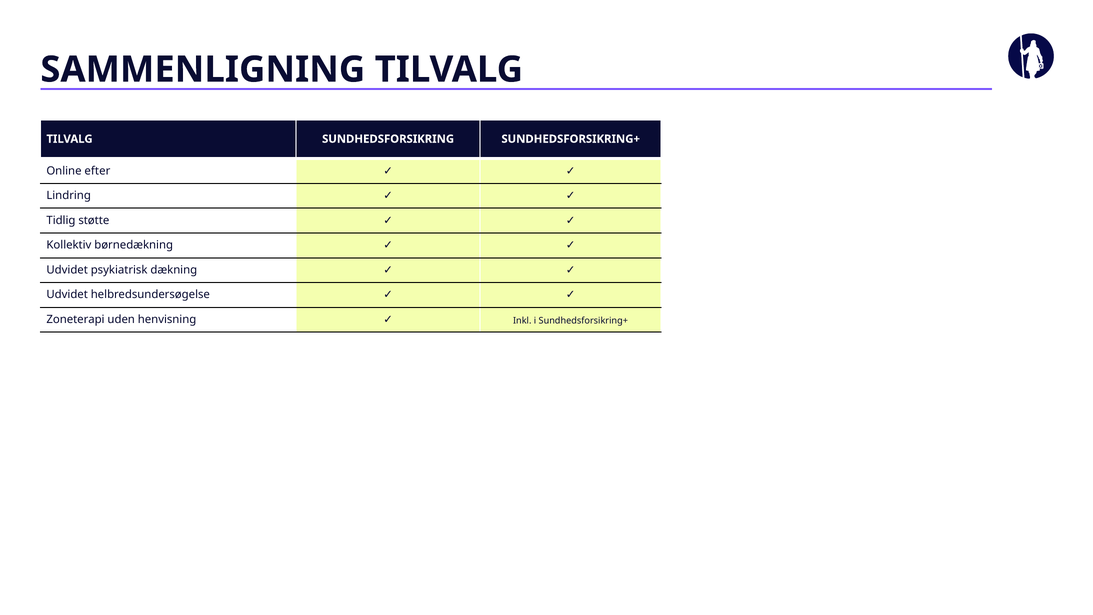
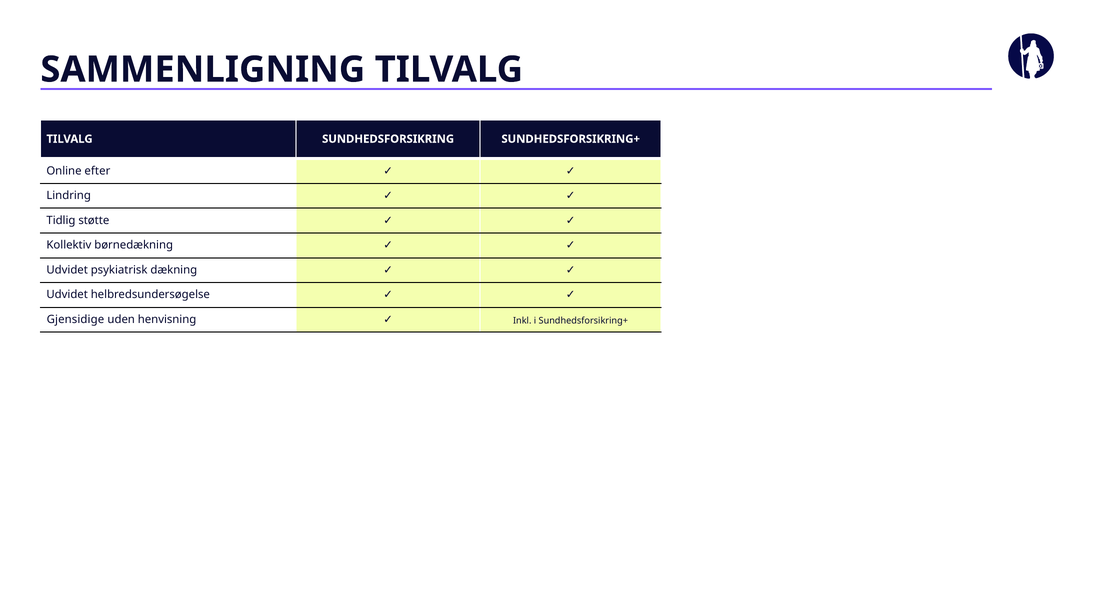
Zoneterapi: Zoneterapi -> Gjensidige
